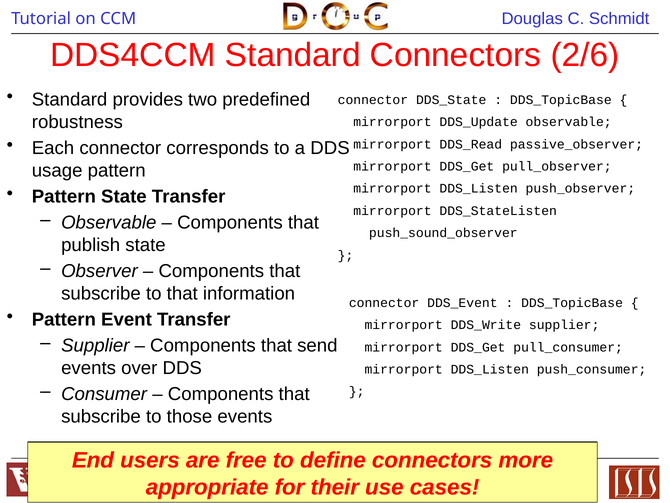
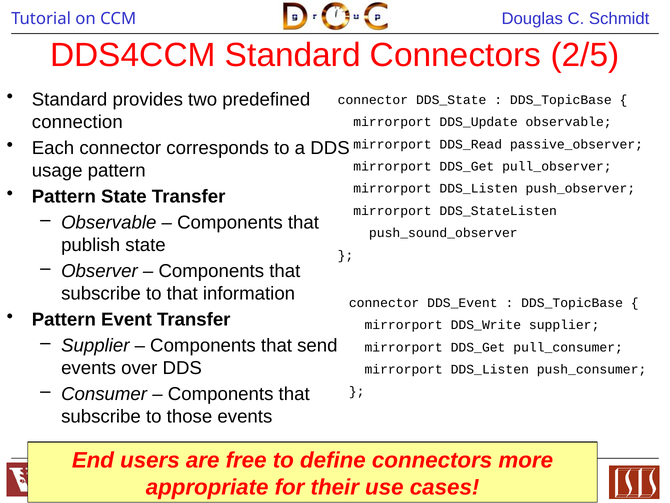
2/6: 2/6 -> 2/5
robustness: robustness -> connection
